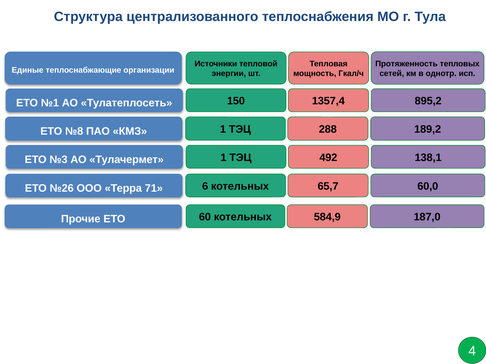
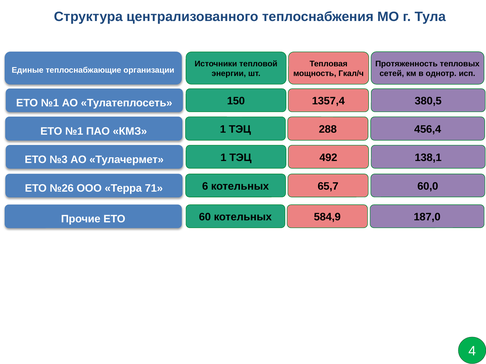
895,2: 895,2 -> 380,5
189,2: 189,2 -> 456,4
№8 at (74, 131): №8 -> №1
